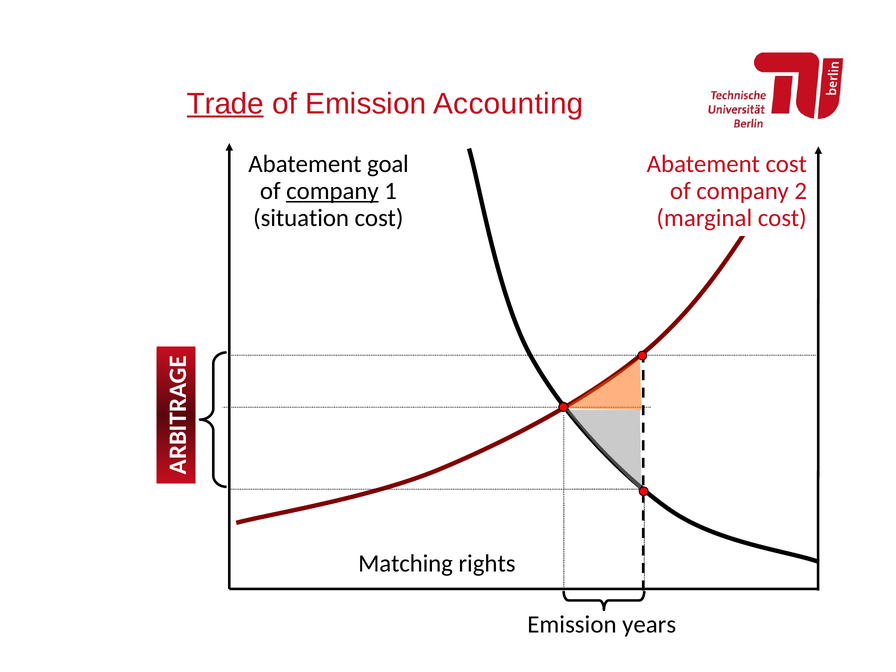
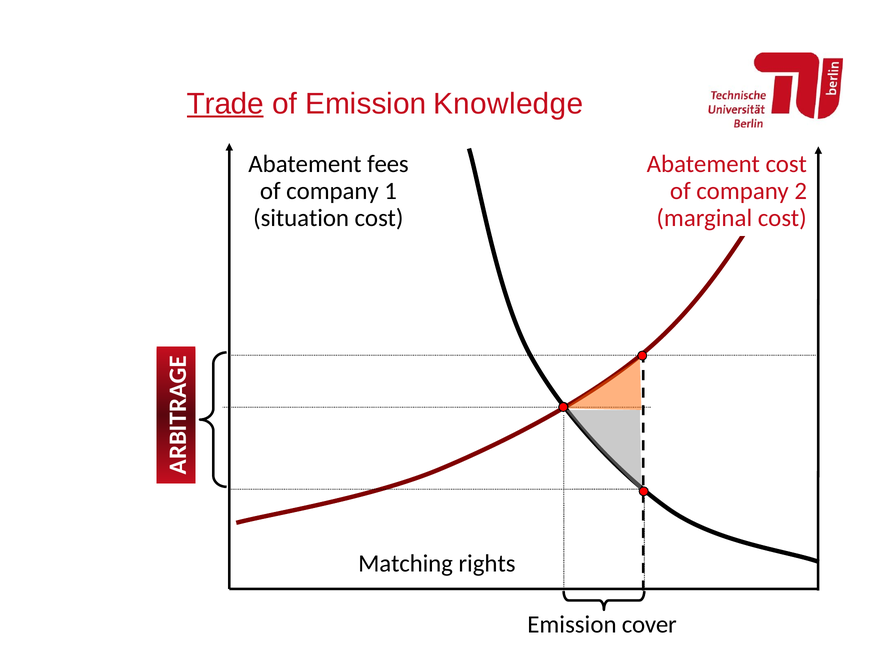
Accounting: Accounting -> Knowledge
goal: goal -> fees
company at (332, 191) underline: present -> none
years: years -> cover
